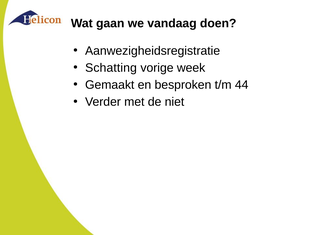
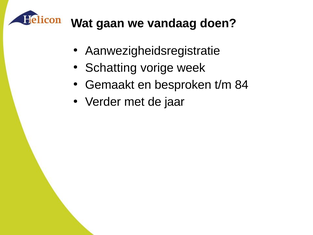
44: 44 -> 84
niet: niet -> jaar
